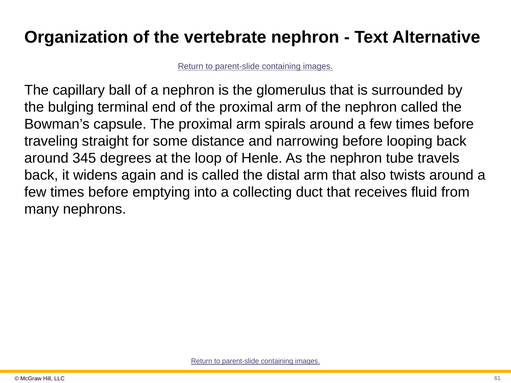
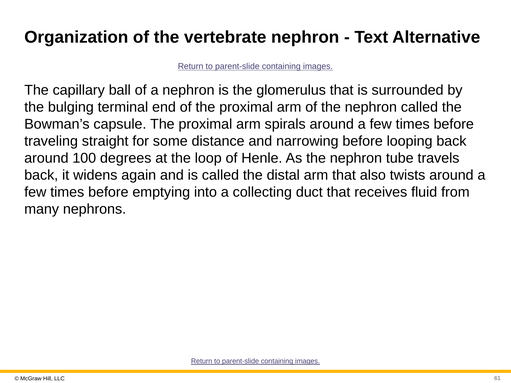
345: 345 -> 100
